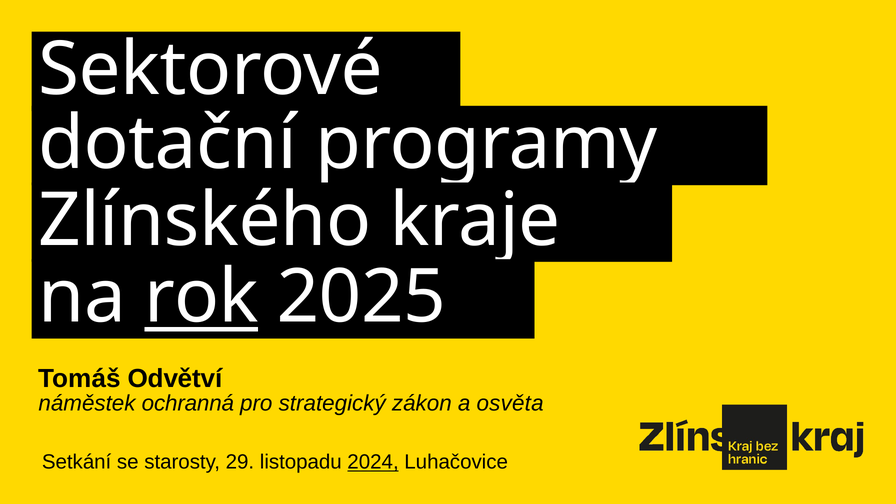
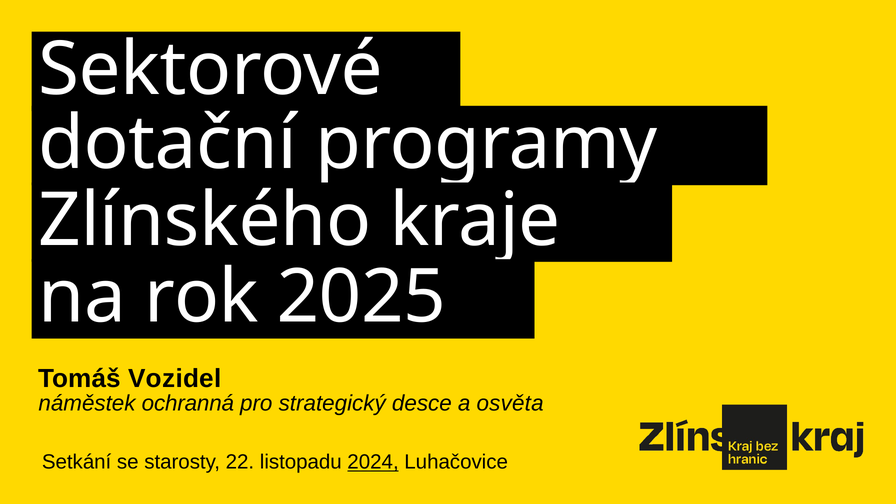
rok underline: present -> none
Odvětví: Odvětví -> Vozidel
zákon: zákon -> desce
29: 29 -> 22
